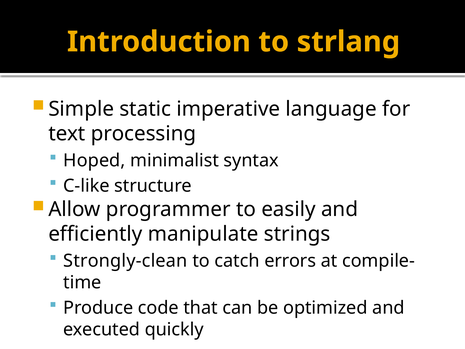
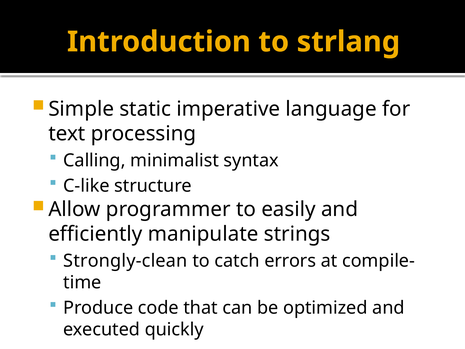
Hoped: Hoped -> Calling
